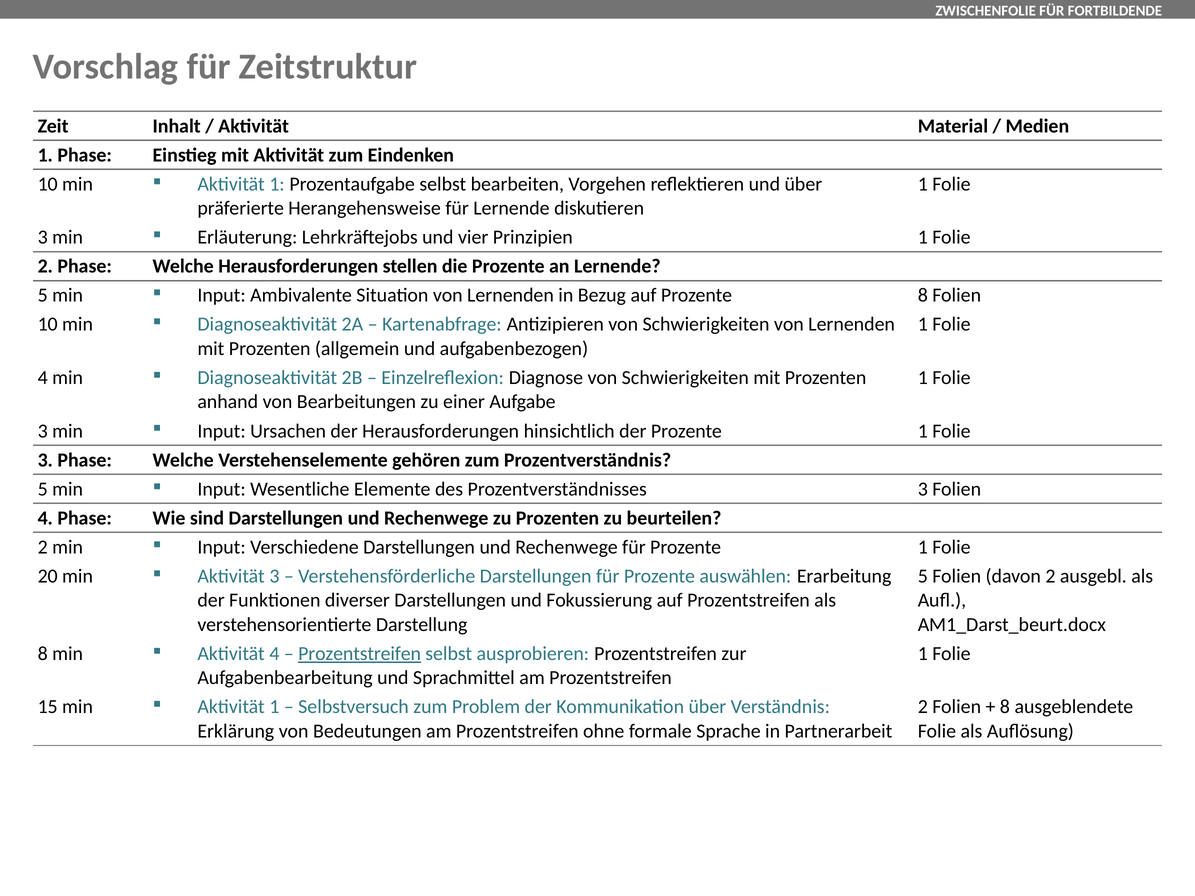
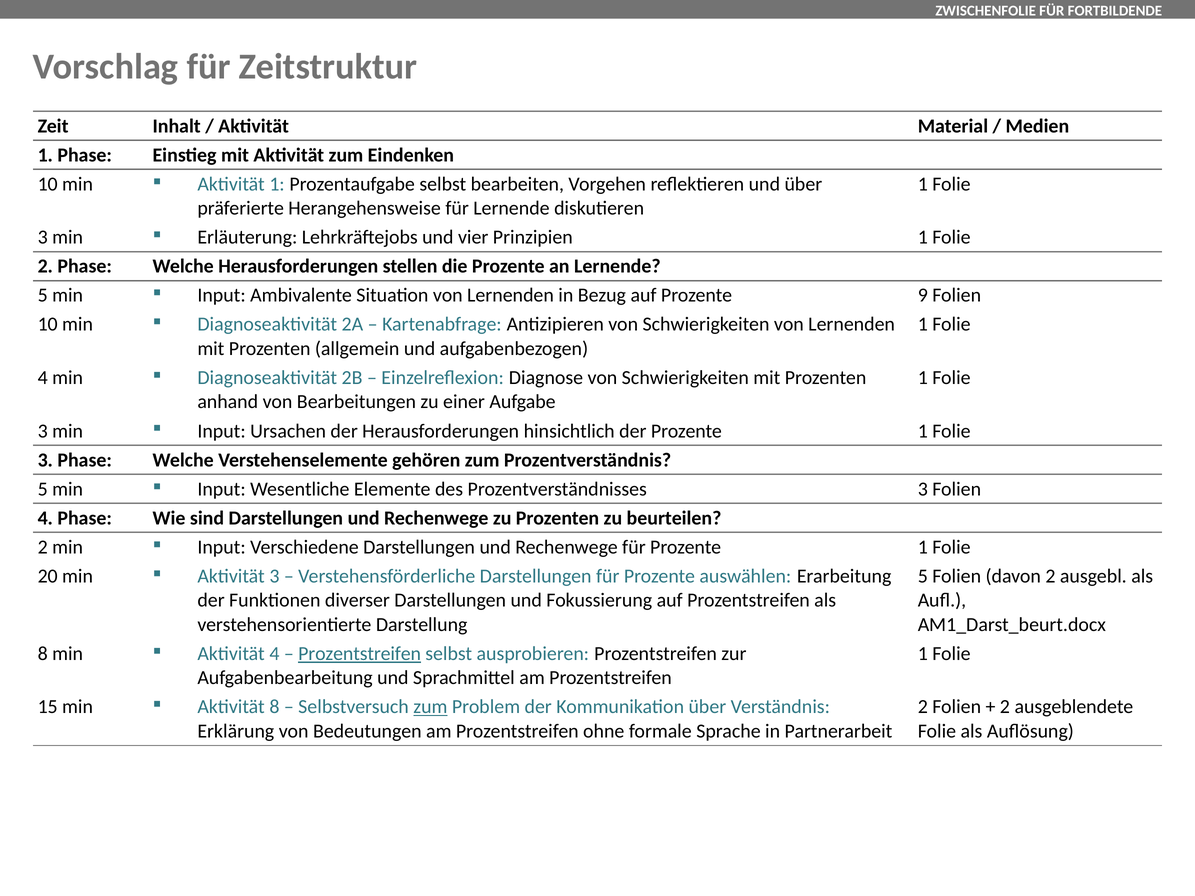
Prozente 8: 8 -> 9
1 at (274, 707): 1 -> 8
zum at (430, 707) underline: none -> present
8 at (1005, 707): 8 -> 2
